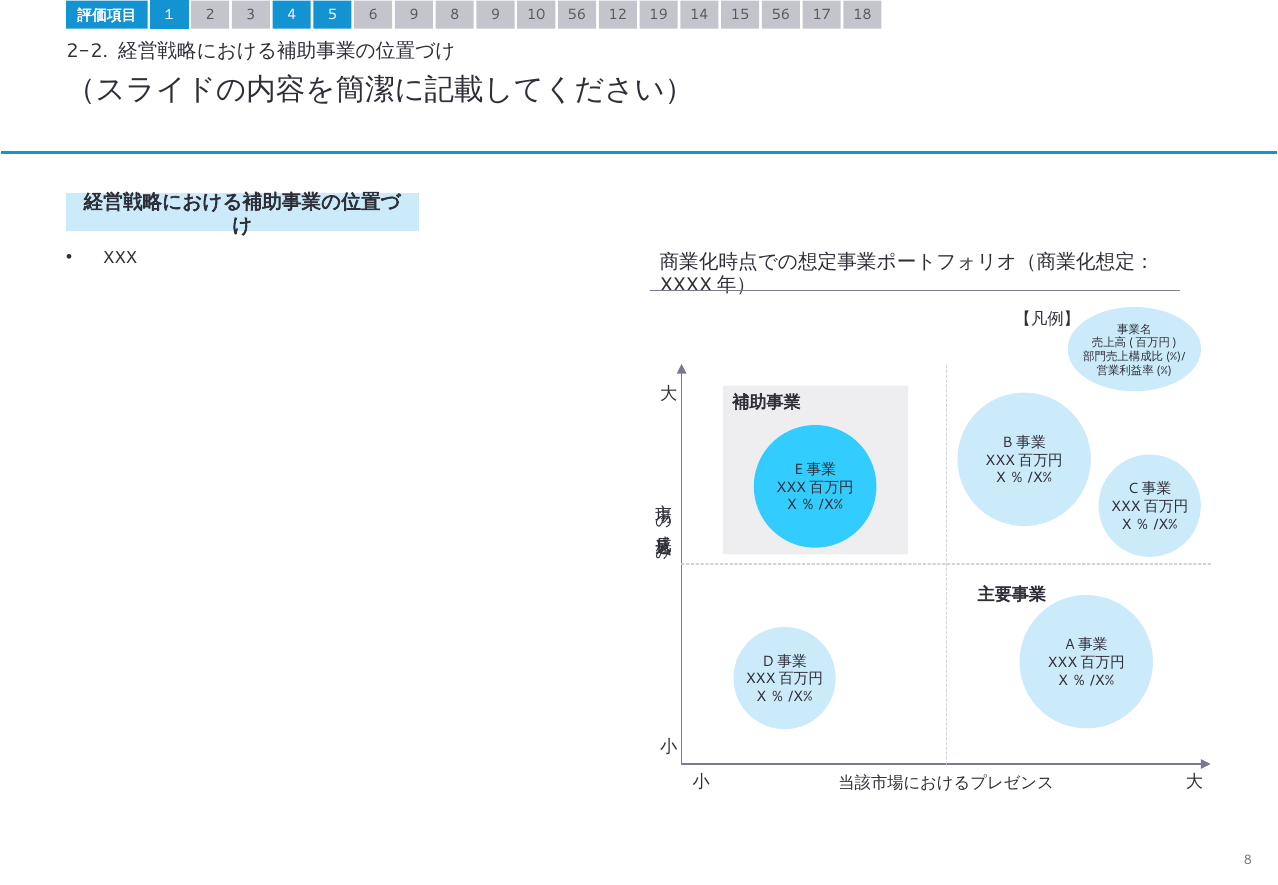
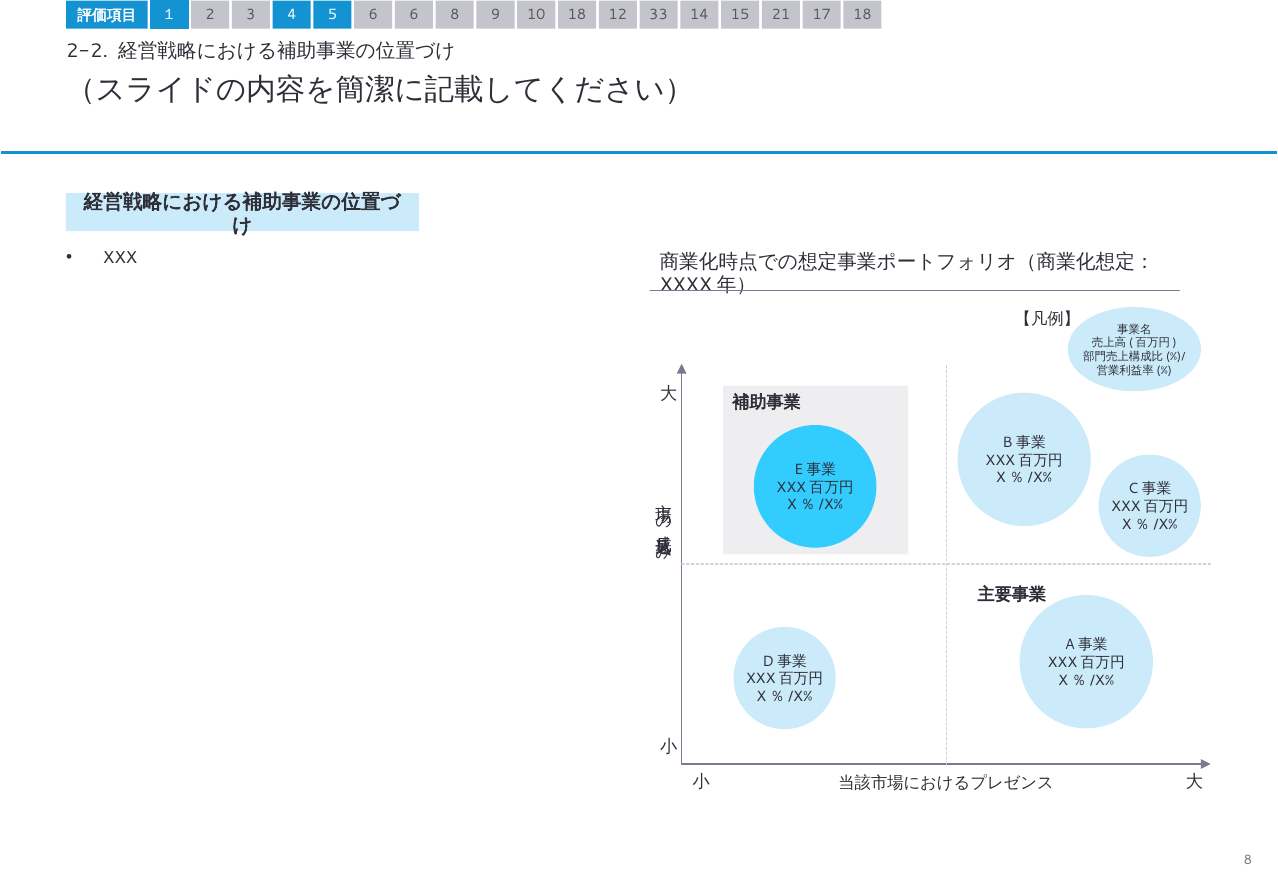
6 9: 9 -> 6
10 56: 56 -> 18
19: 19 -> 33
15 56: 56 -> 21
